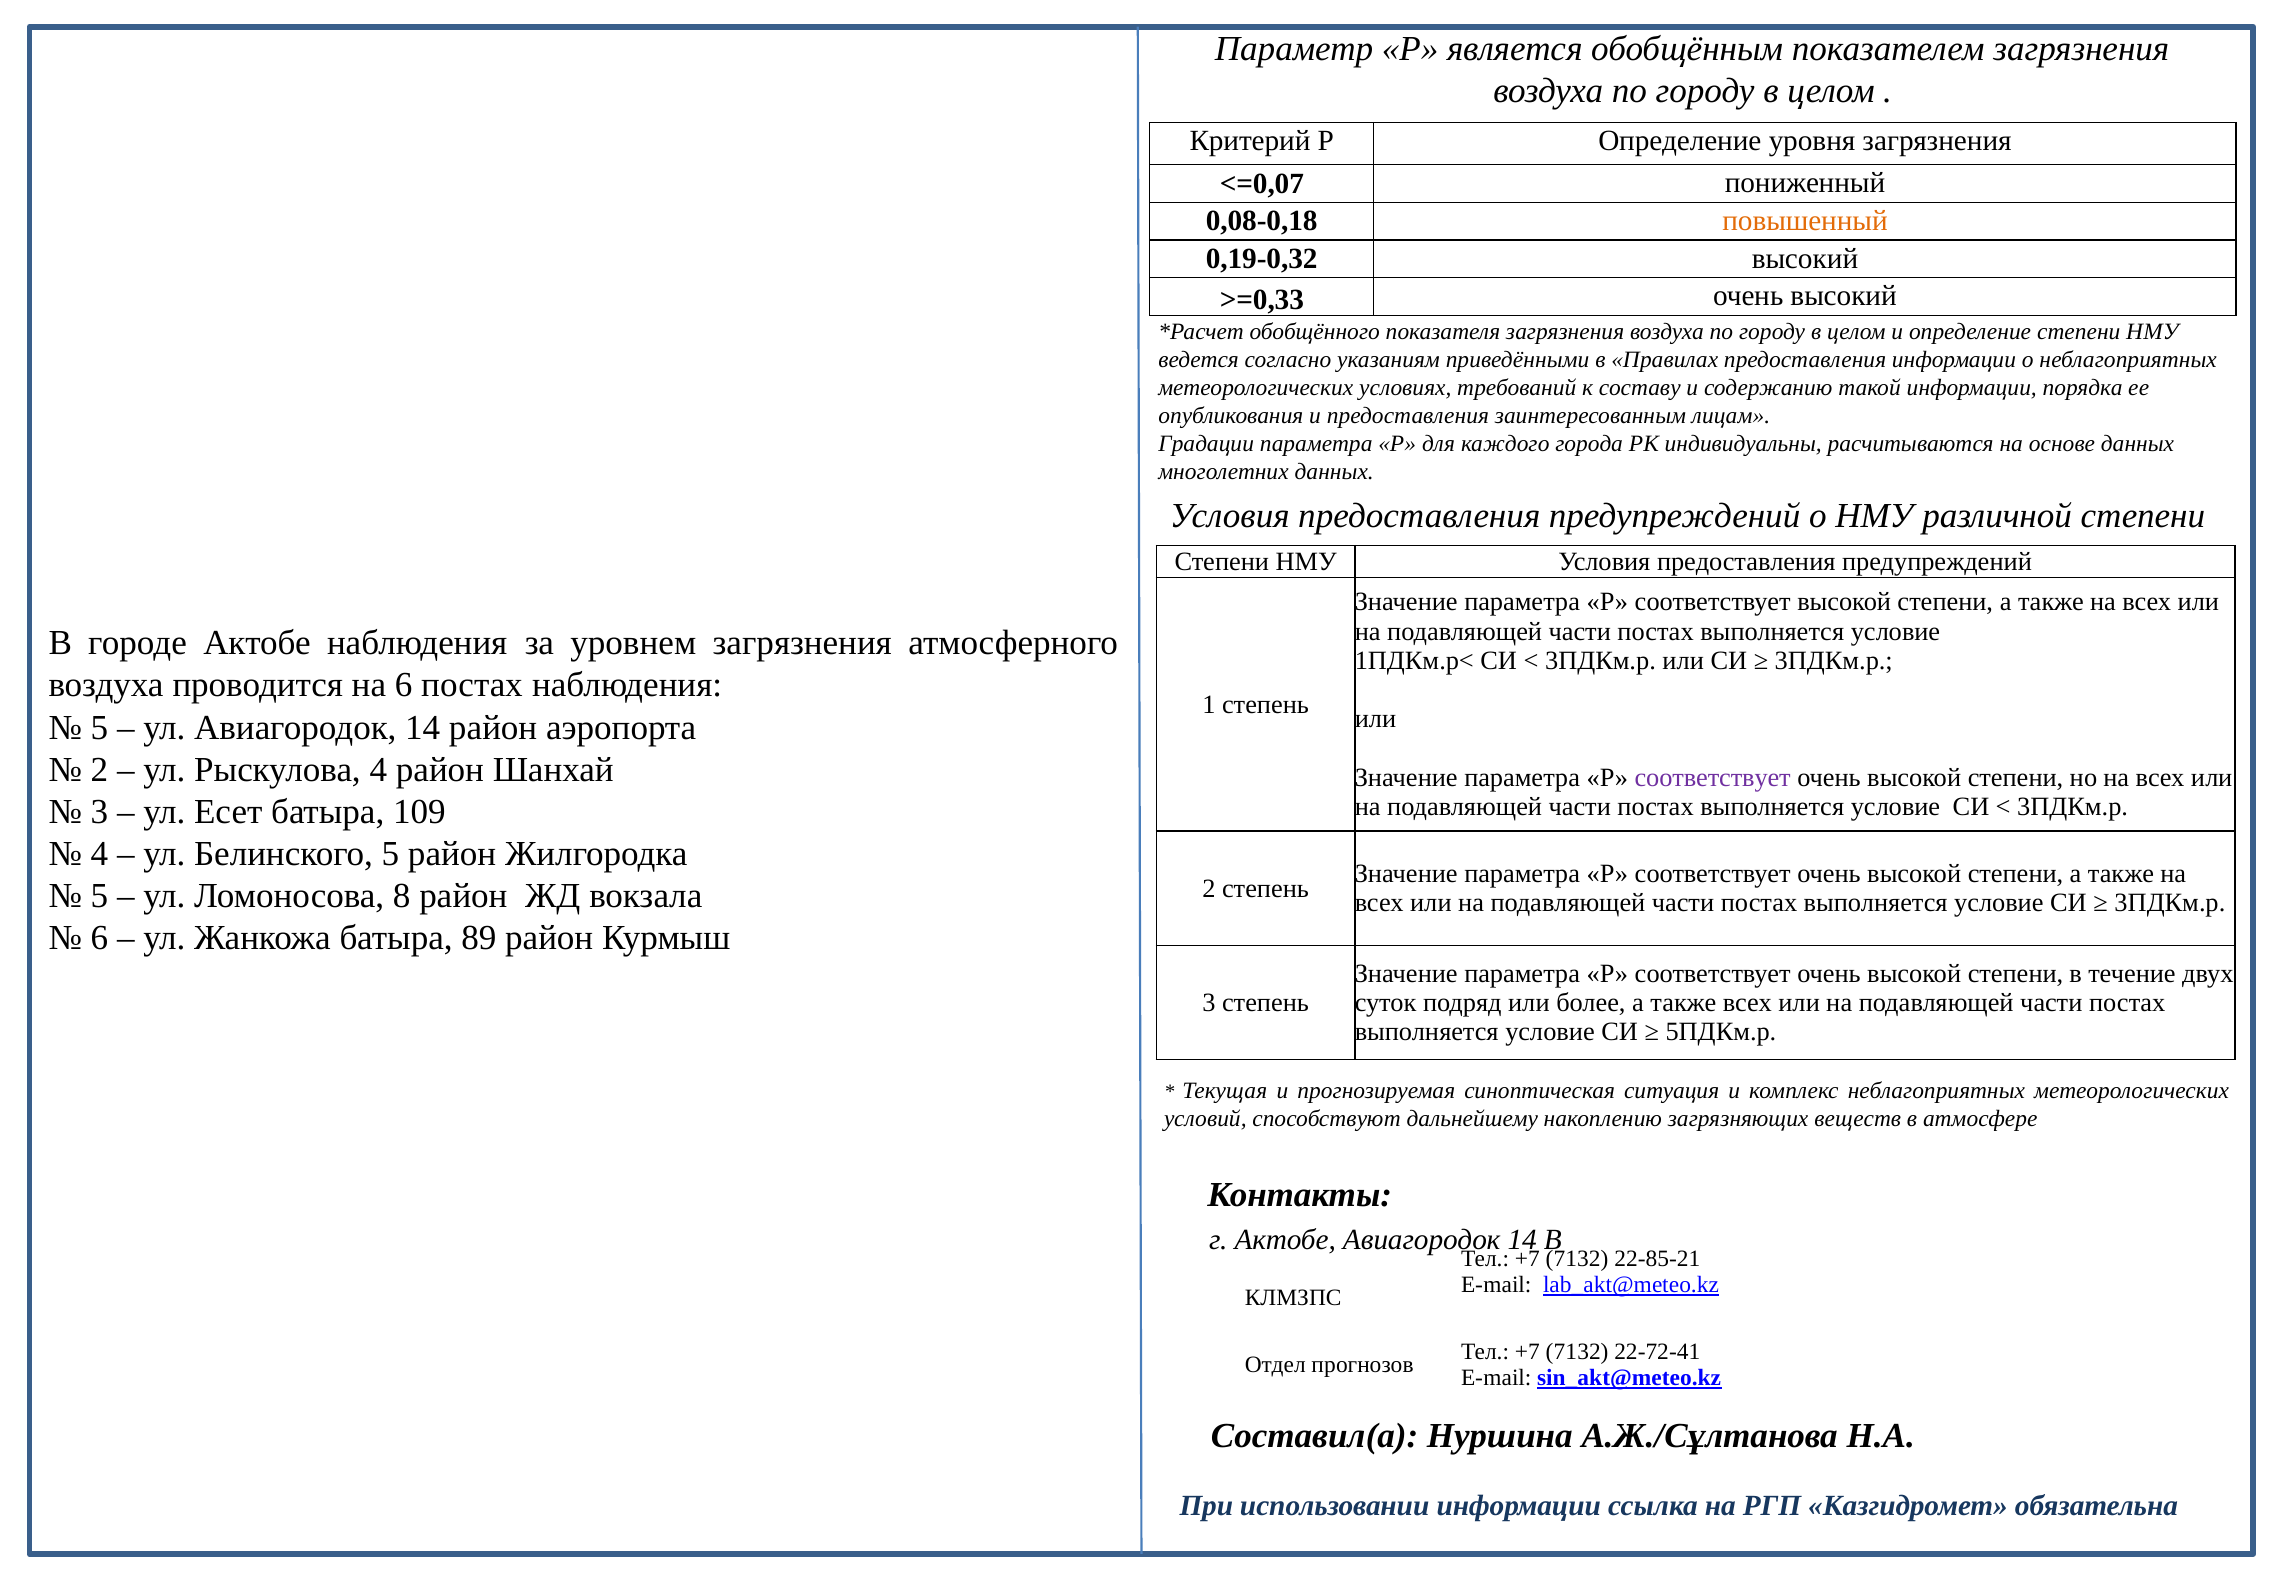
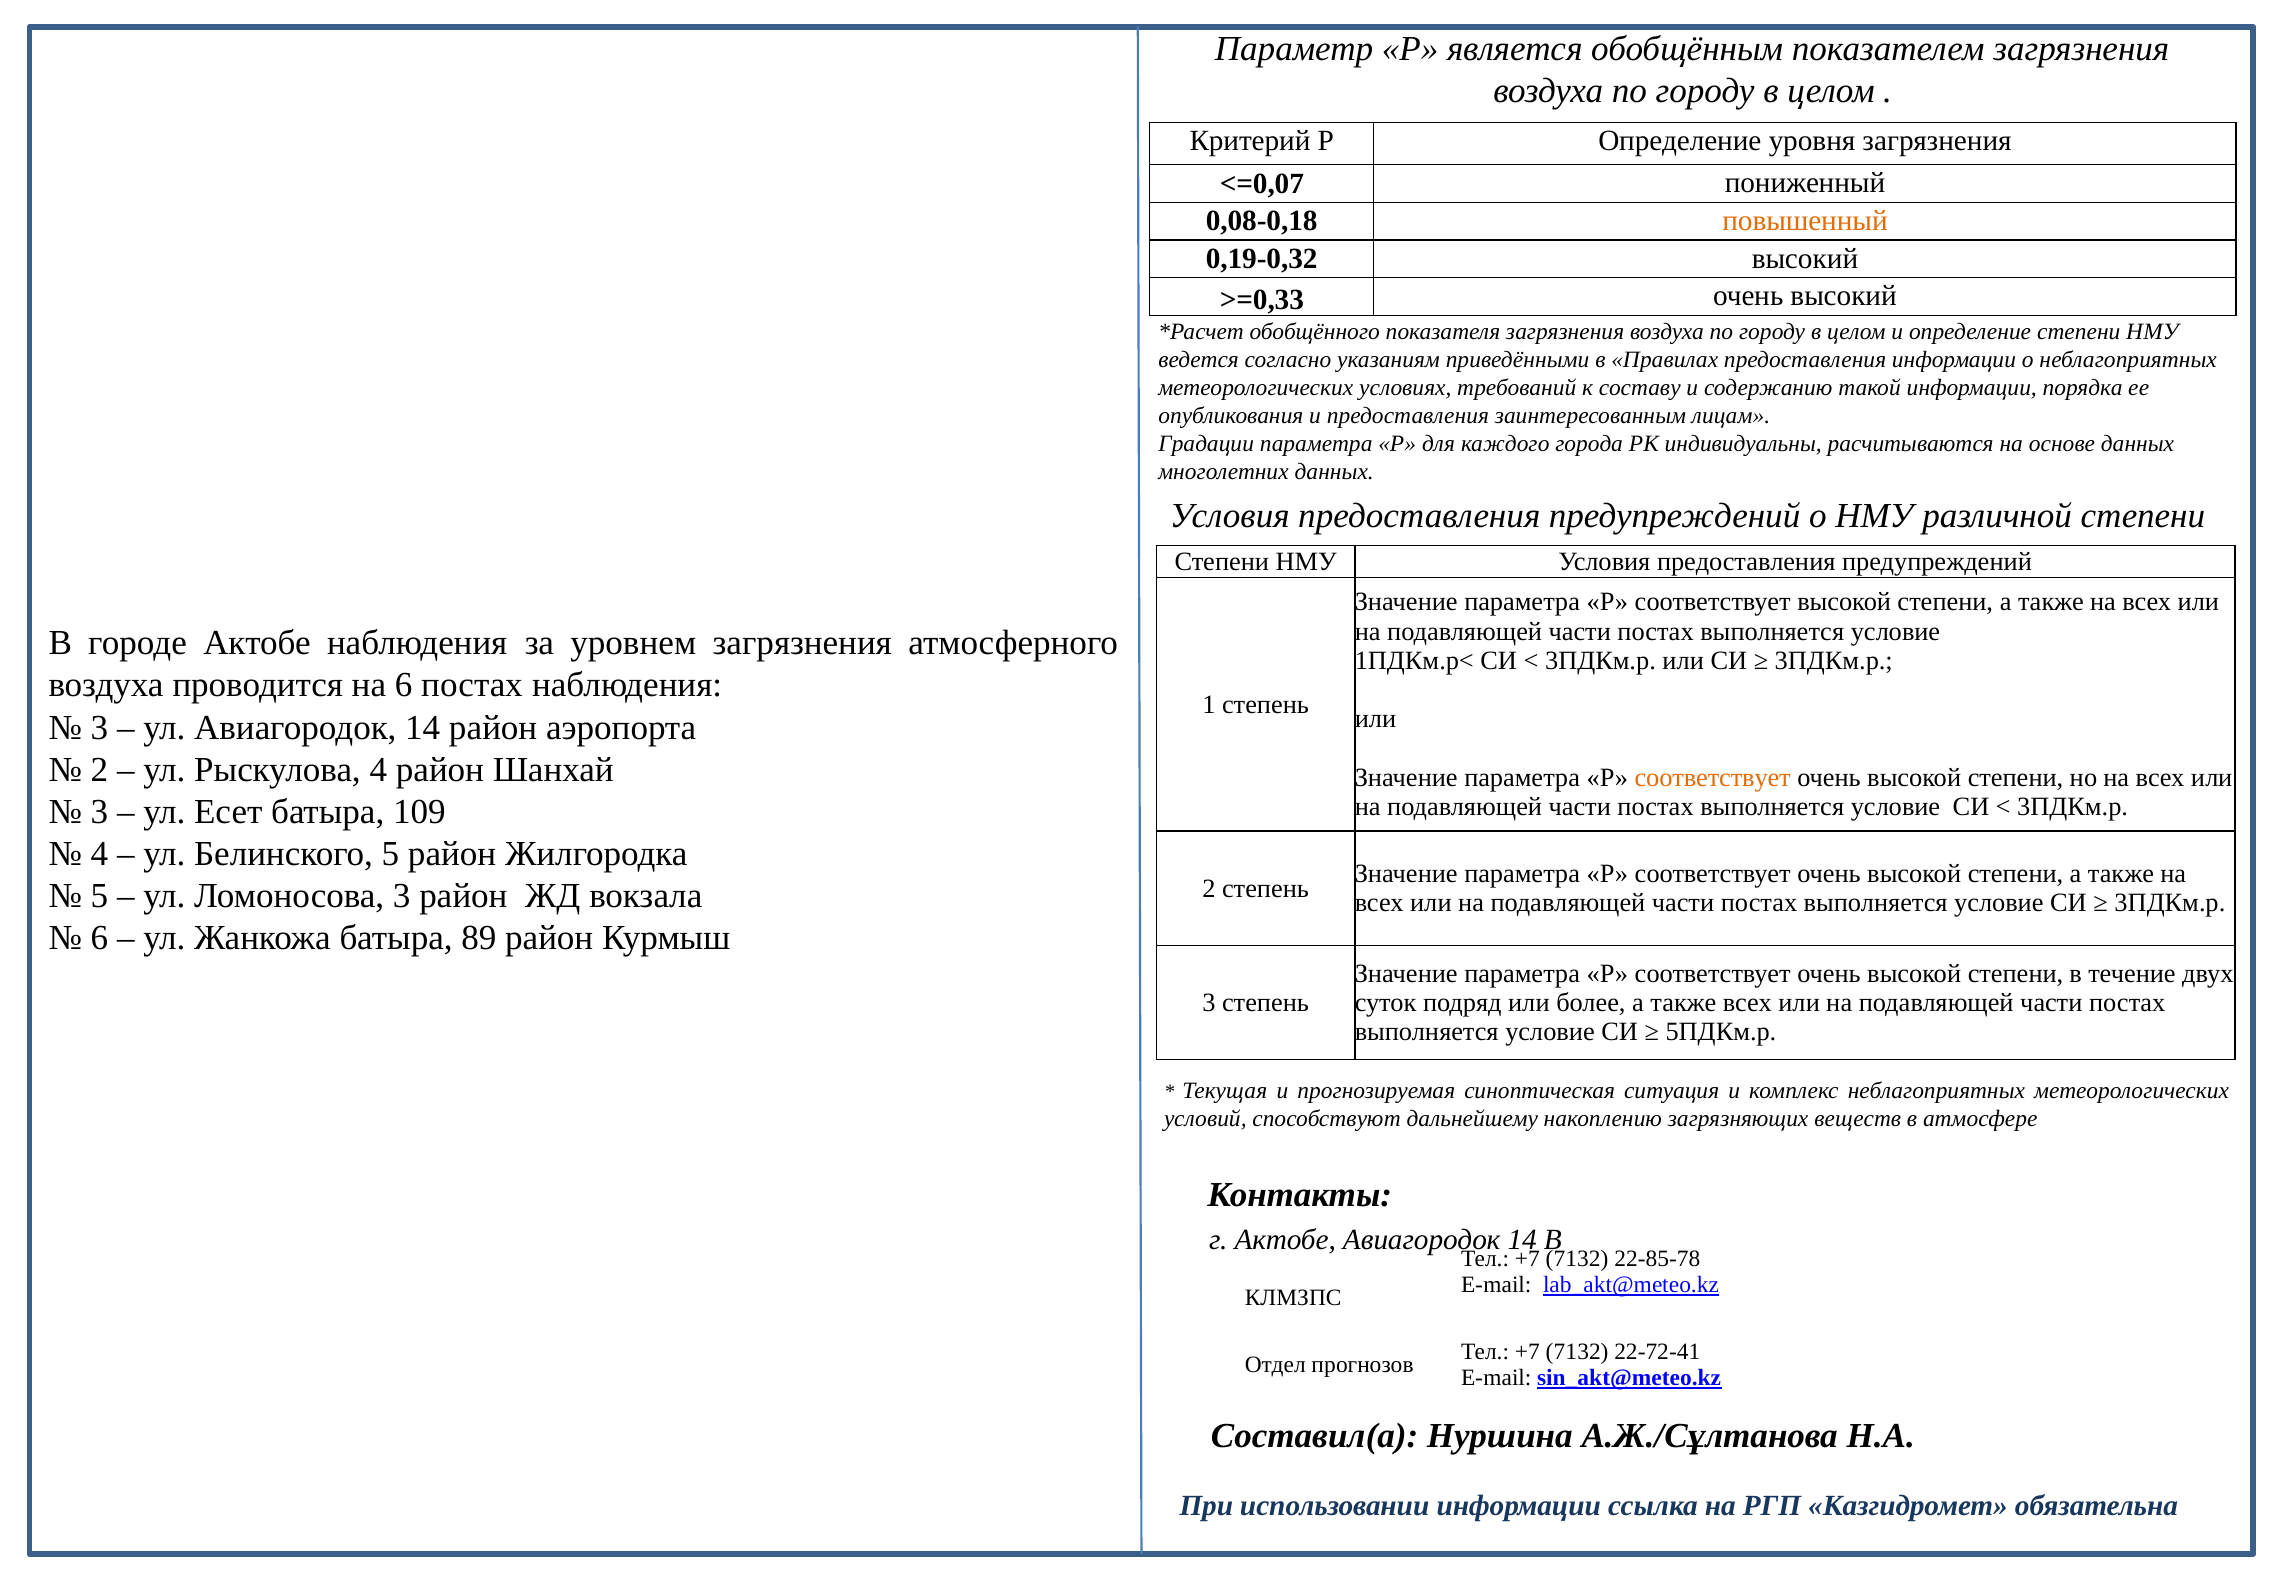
5 at (99, 727): 5 -> 3
соответствует at (1713, 777) colour: purple -> orange
Ломоносова 8: 8 -> 3
22-85-21: 22-85-21 -> 22-85-78
